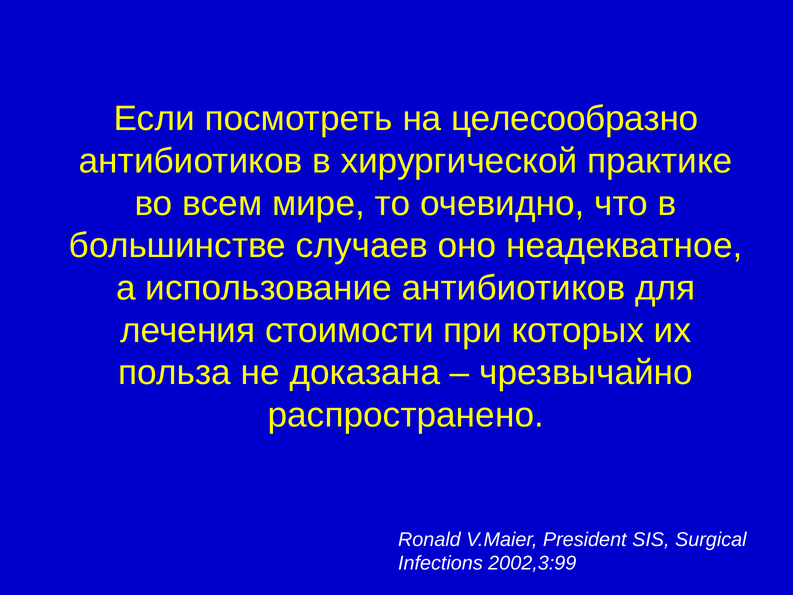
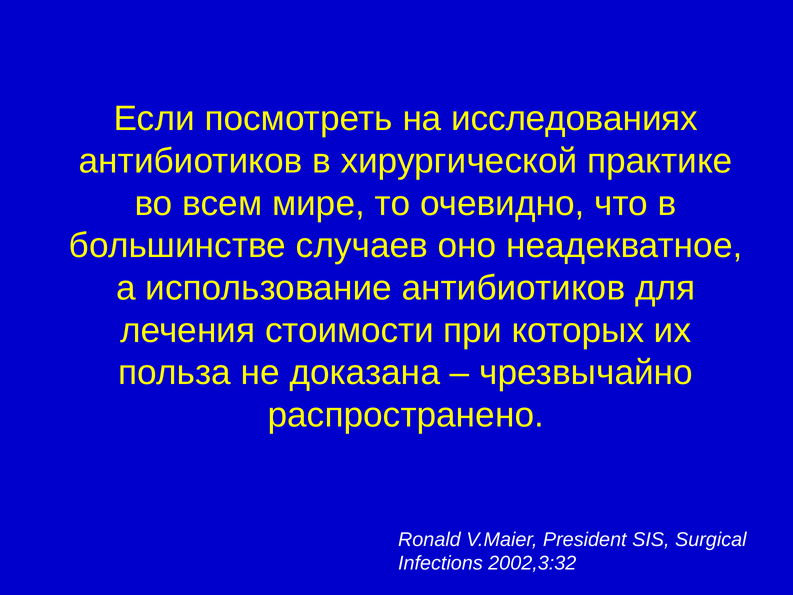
целесообразно: целесообразно -> исследованиях
2002,3:99: 2002,3:99 -> 2002,3:32
